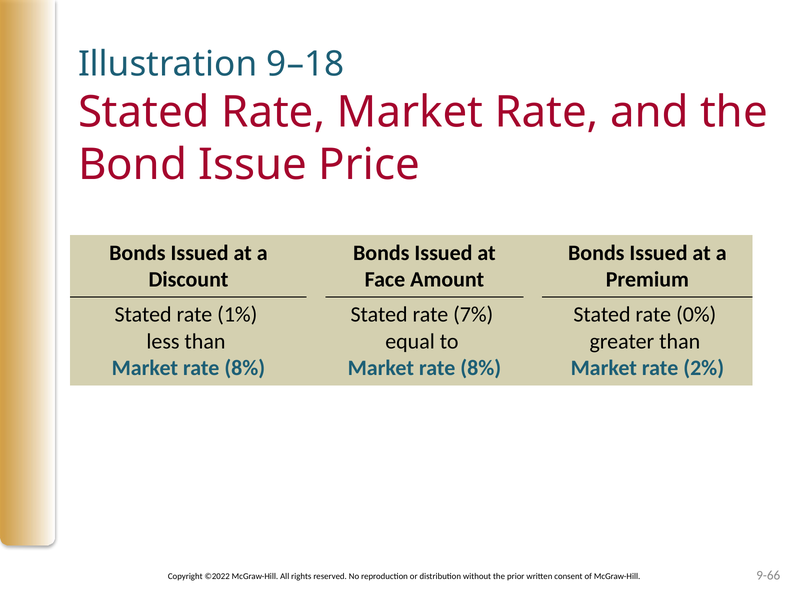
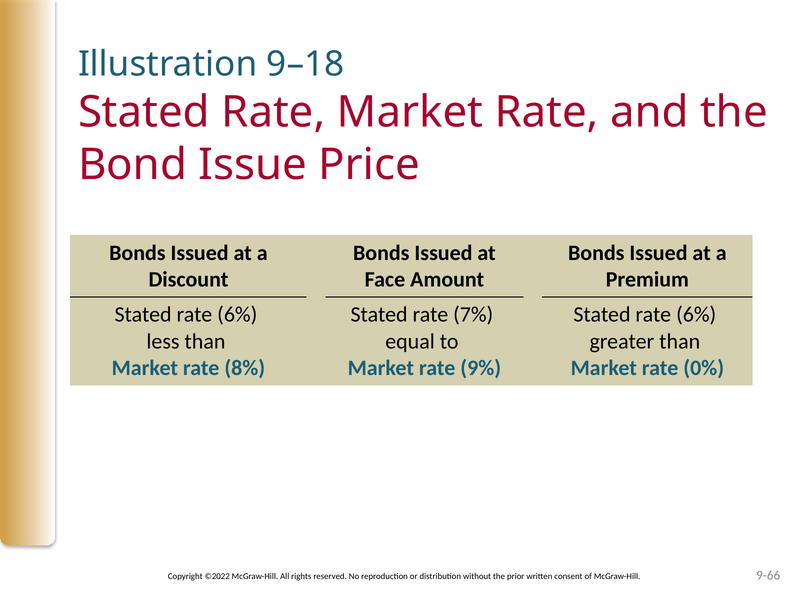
1% at (237, 315): 1% -> 6%
0% at (696, 315): 0% -> 6%
8% at (481, 369): 8% -> 9%
2%: 2% -> 0%
